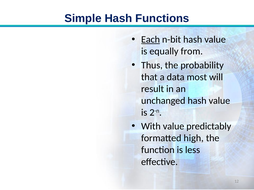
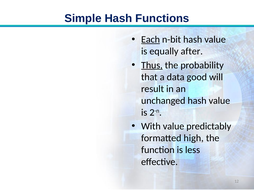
from: from -> after
Thus underline: none -> present
most: most -> good
